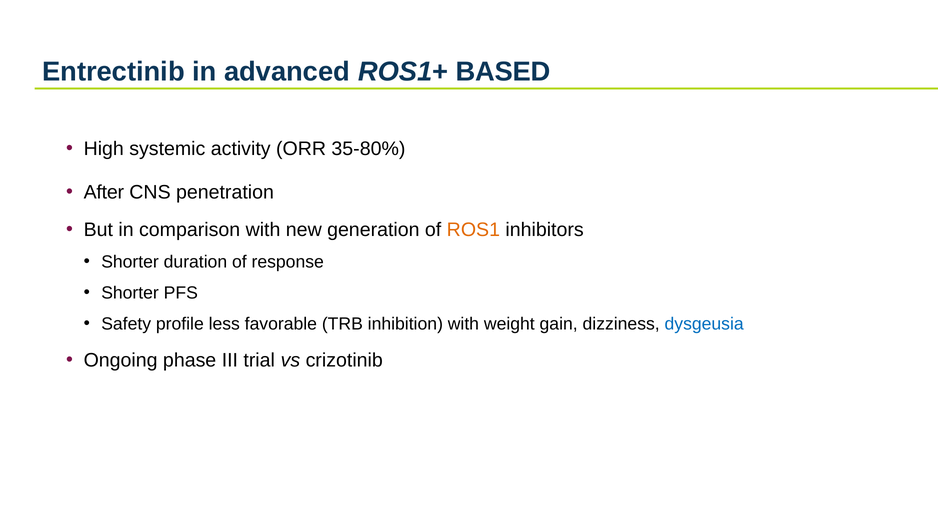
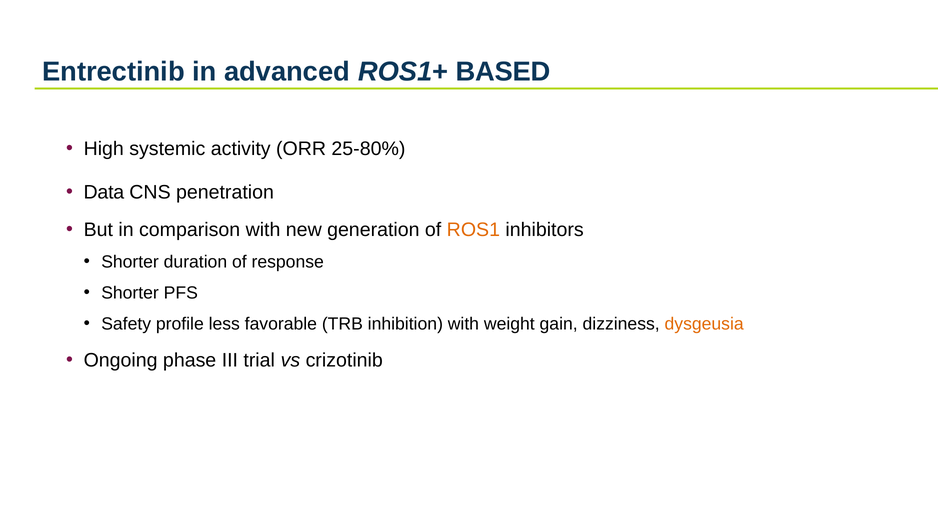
35-80%: 35-80% -> 25-80%
After: After -> Data
dysgeusia colour: blue -> orange
